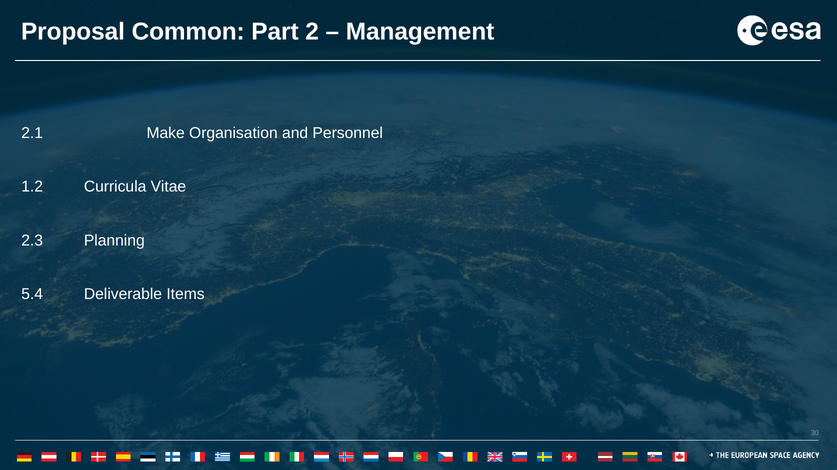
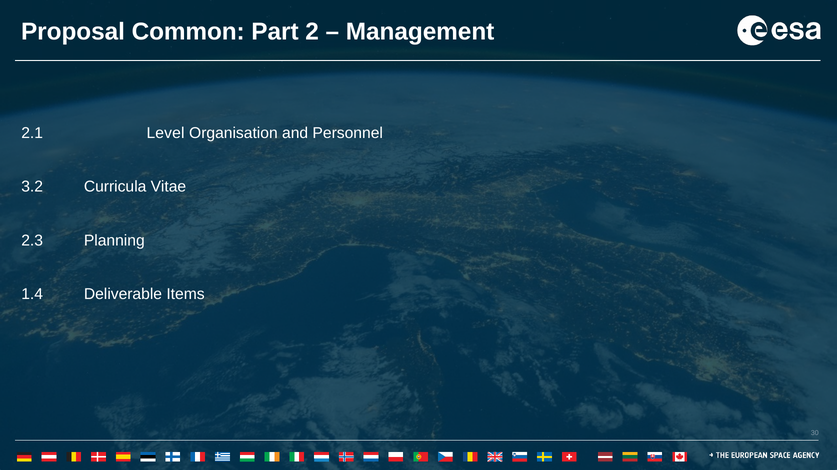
Make: Make -> Level
1.2: 1.2 -> 3.2
5.4: 5.4 -> 1.4
